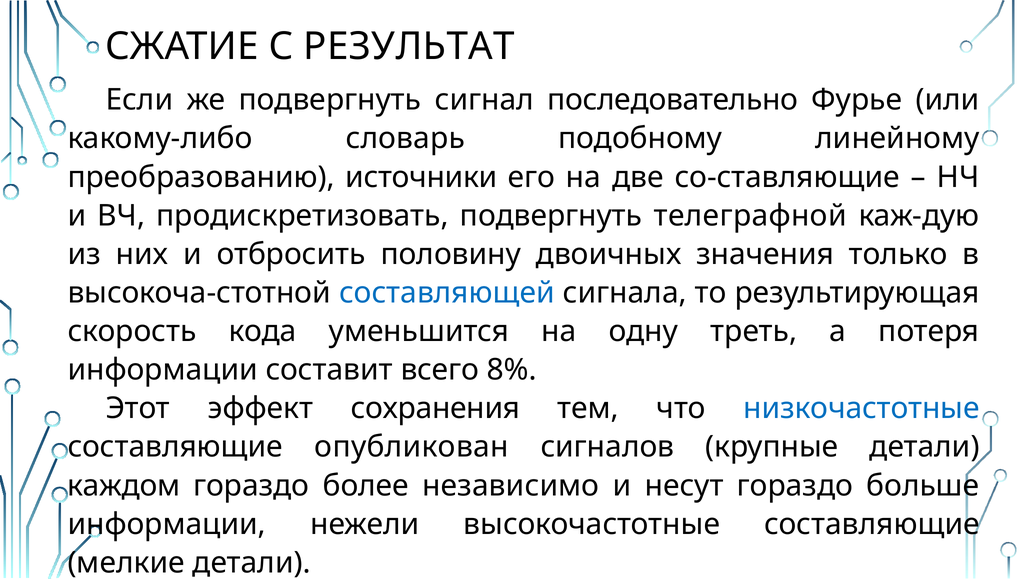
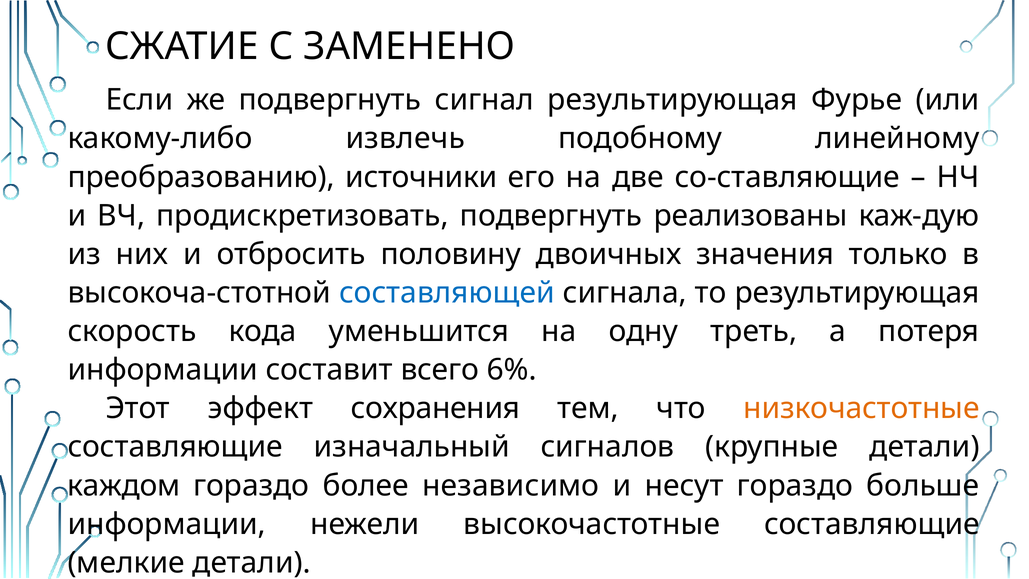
РЕЗУЛЬТАТ: РЕЗУЛЬТАТ -> ЗАМЕНЕНО
сигнал последовательно: последовательно -> результирующая
словарь: словарь -> извлечь
телеграфной: телеграфной -> реализованы
8%: 8% -> 6%
низкочастотные colour: blue -> orange
опубликован: опубликован -> изначальный
